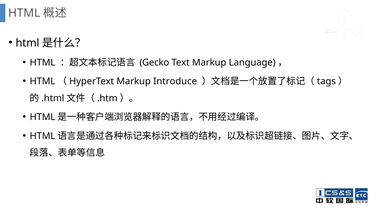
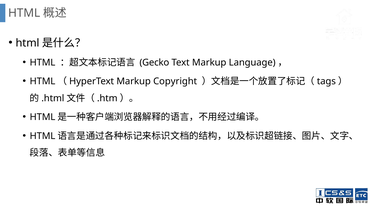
Introduce: Introduce -> Copyright
